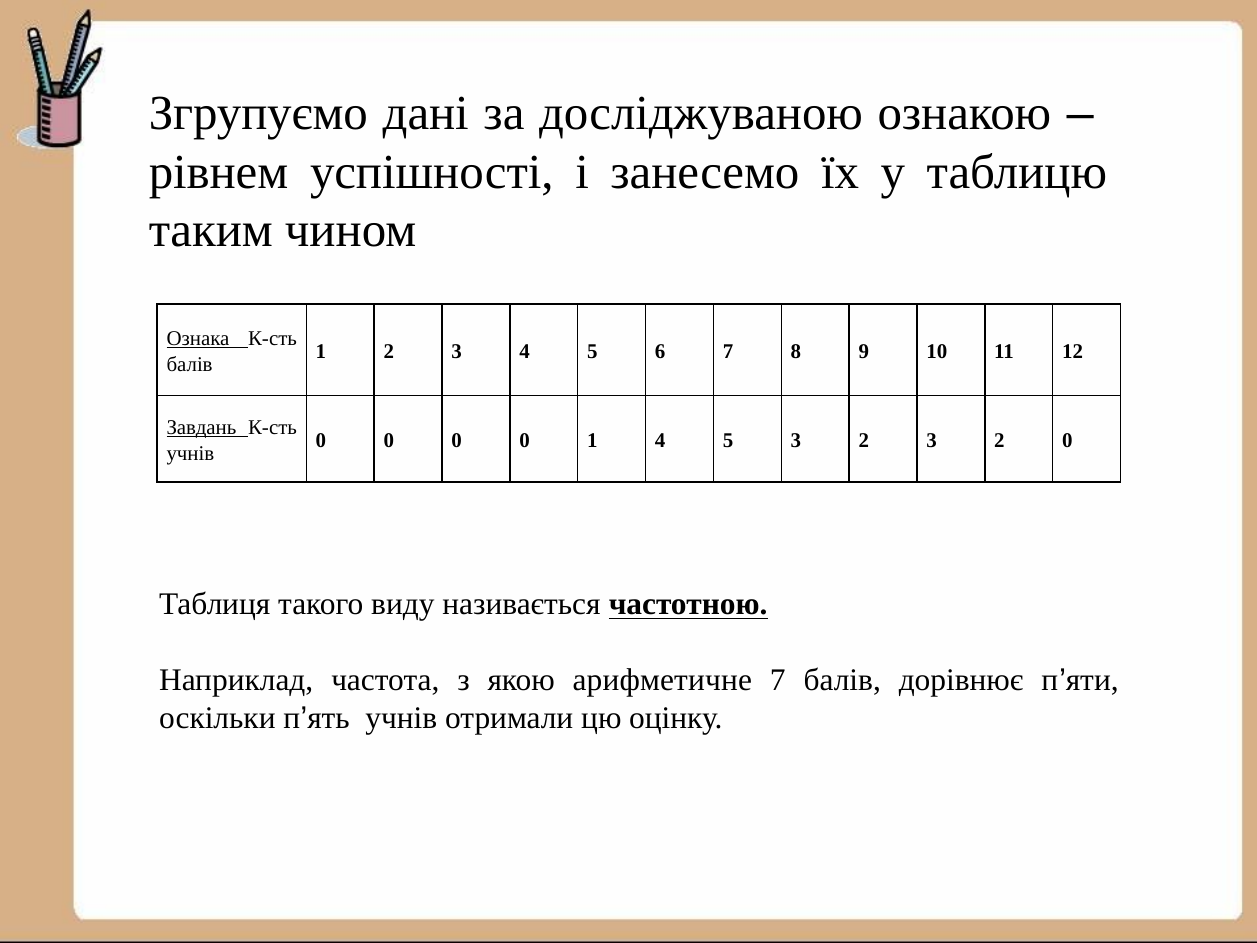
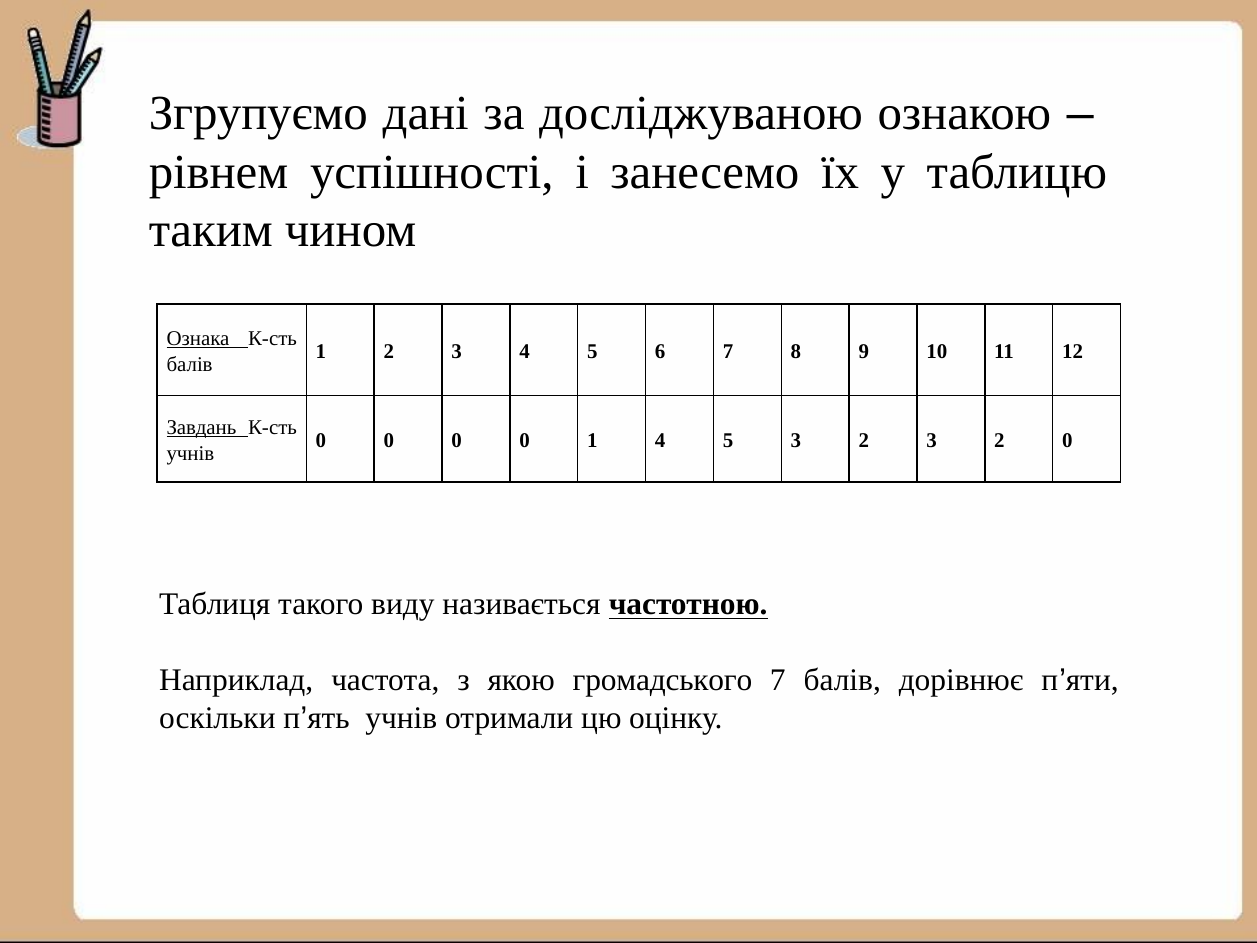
арифметичне: арифметичне -> громадського
